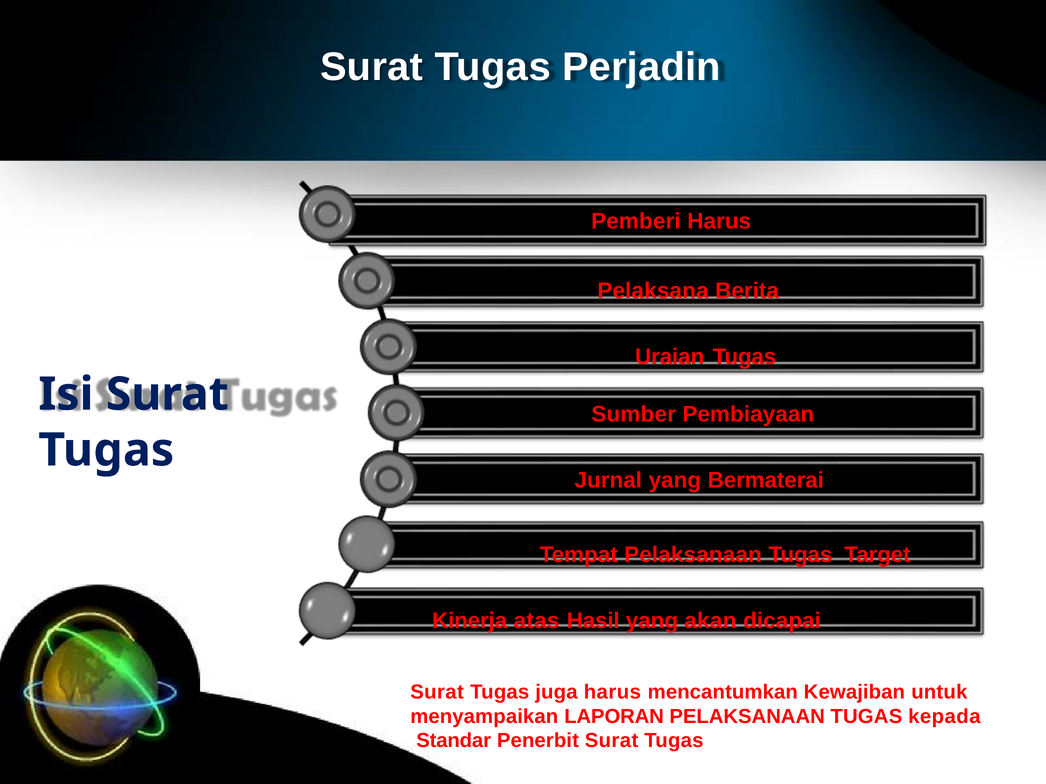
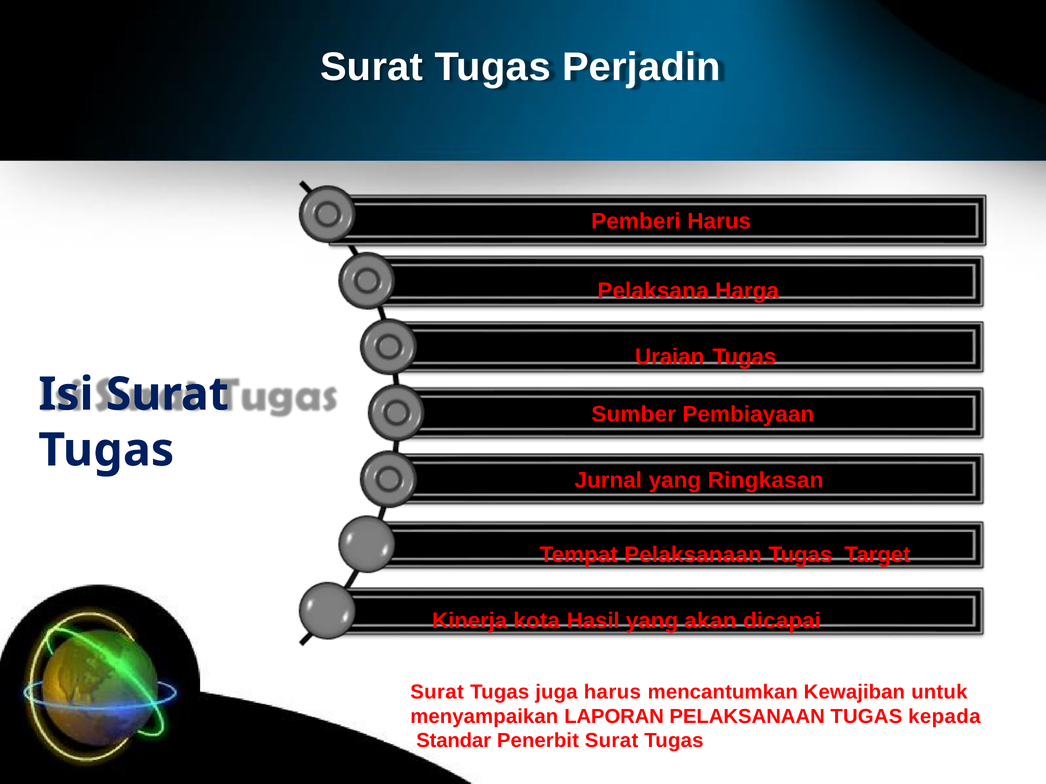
Berita: Berita -> Harga
Bermaterai: Bermaterai -> Ringkasan
atas: atas -> kota
